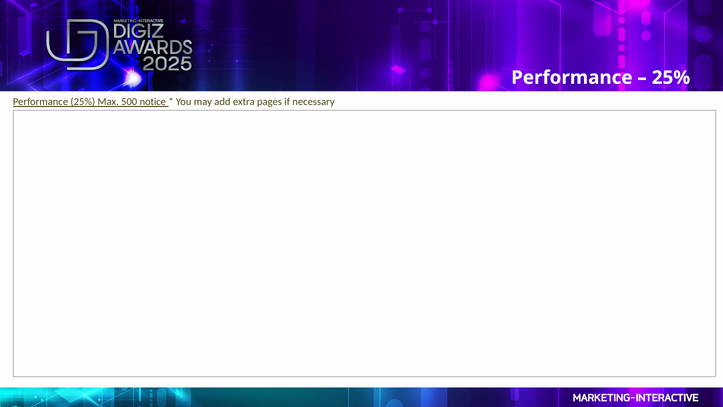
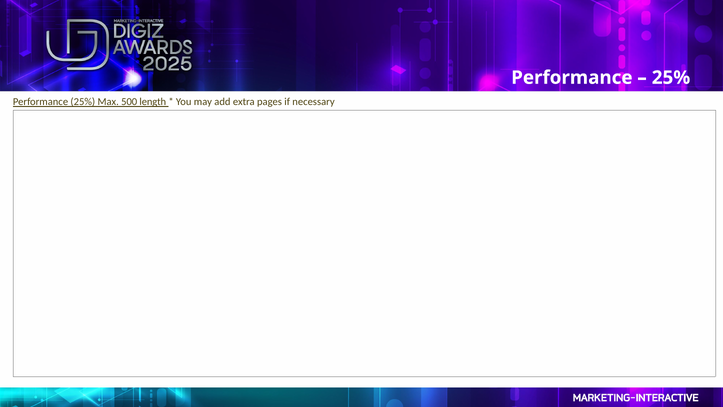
notice: notice -> length
